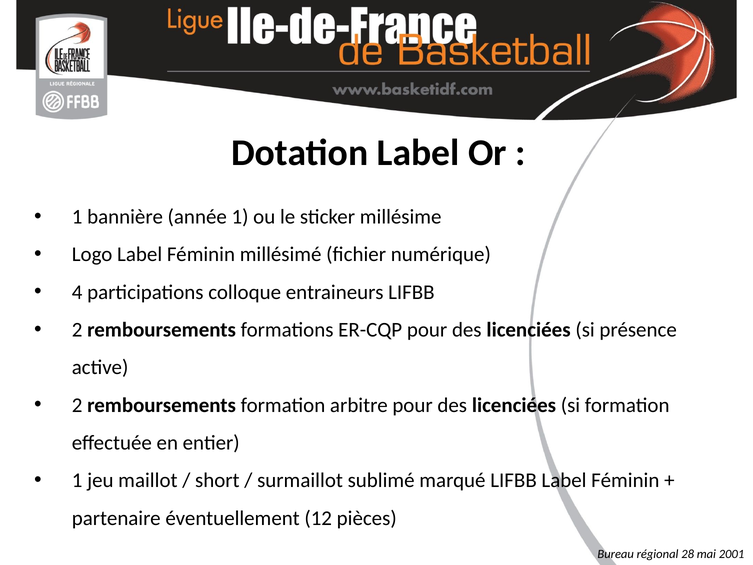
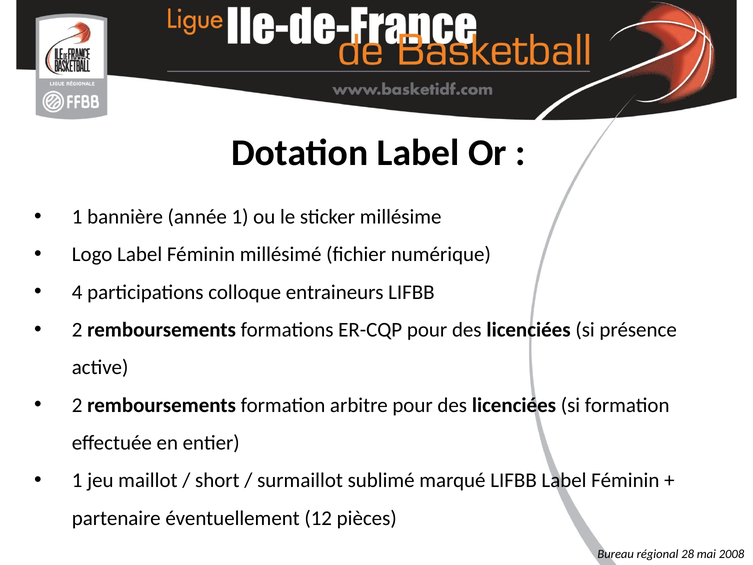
2001: 2001 -> 2008
